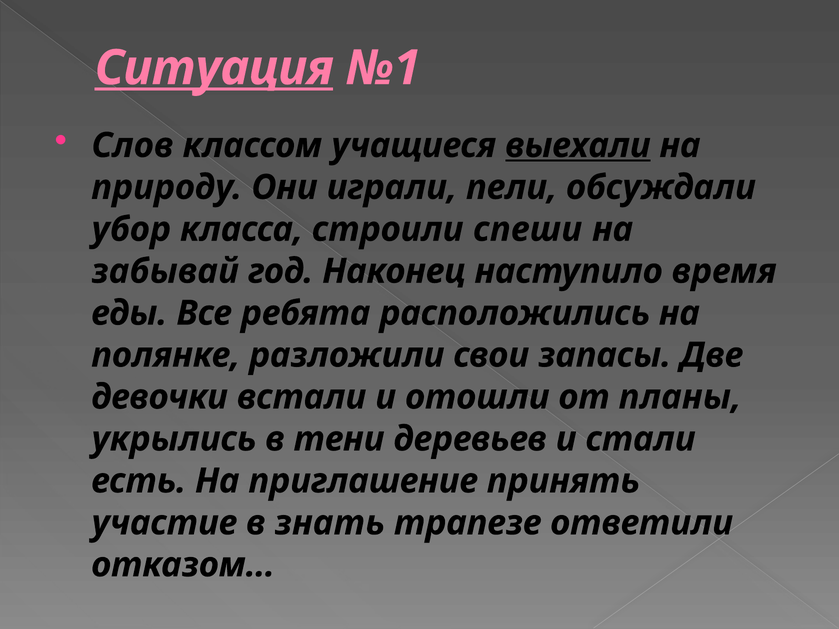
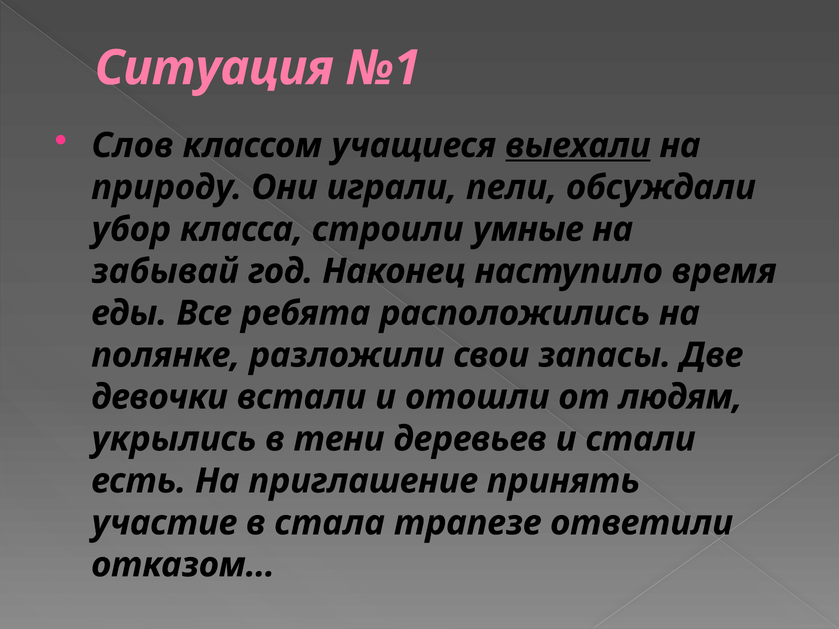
Ситуация underline: present -> none
спеши: спеши -> умные
планы: планы -> людям
знать: знать -> стала
